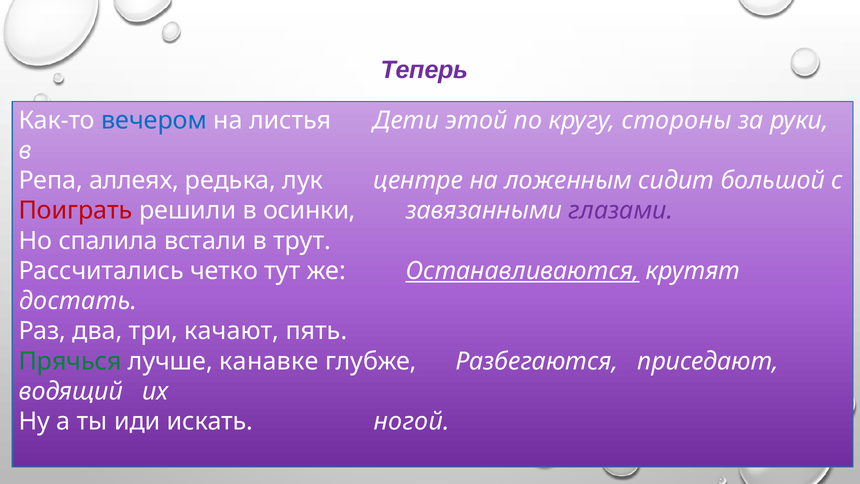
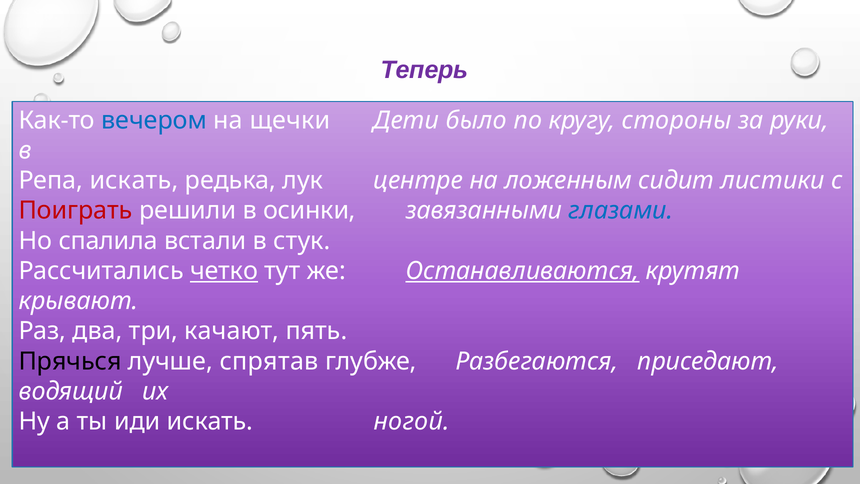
листья: листья -> щечки
этой: этой -> было
Репа аллеях: аллеях -> искать
большой: большой -> листики
глазами colour: purple -> blue
трут: трут -> стук
четко underline: none -> present
достать: достать -> крывают
Прячься colour: green -> black
канавке: канавке -> спрятав
